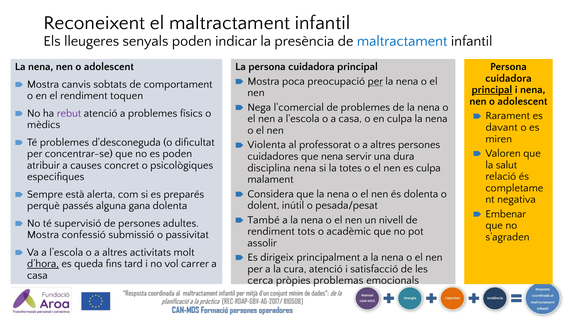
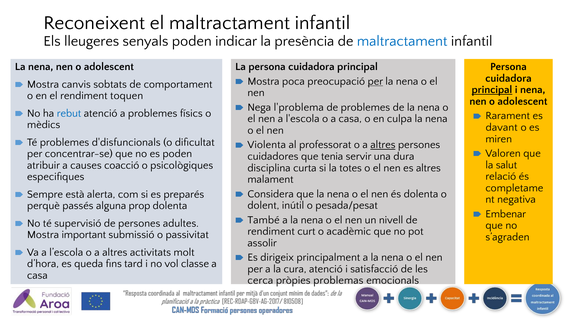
l'comercial: l'comercial -> l'problema
rebut colour: purple -> blue
d'desconeguda: d'desconeguda -> d'disfuncionals
altres at (383, 145) underline: none -> present
que nena: nena -> tenia
concret: concret -> coacció
disciplina nena: nena -> curta
es culpa: culpa -> altres
gana: gana -> prop
tots: tots -> curt
confessió: confessió -> important
d’hora underline: present -> none
carrer: carrer -> classe
